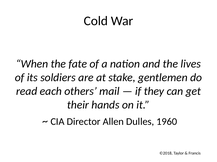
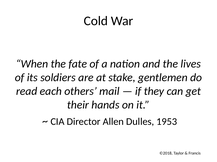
1960: 1960 -> 1953
